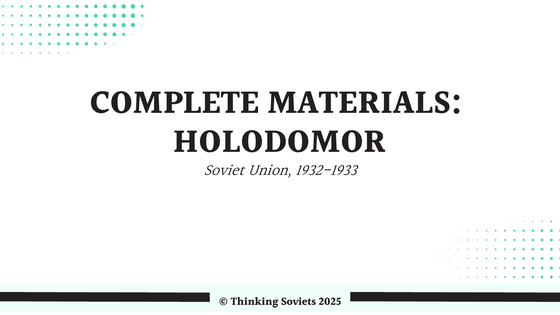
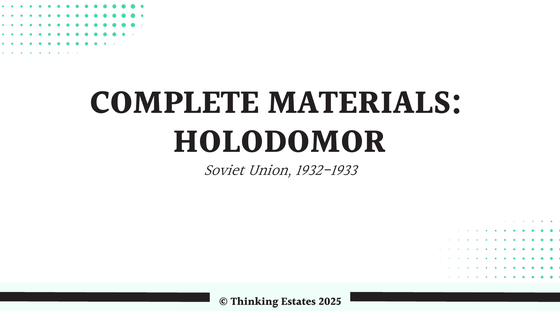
Soviets: Soviets -> Estates
